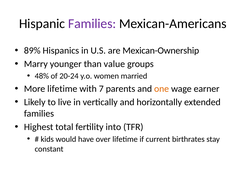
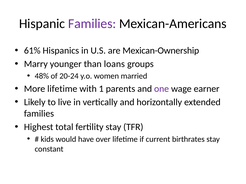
89%: 89% -> 61%
value: value -> loans
7: 7 -> 1
one colour: orange -> purple
fertility into: into -> stay
